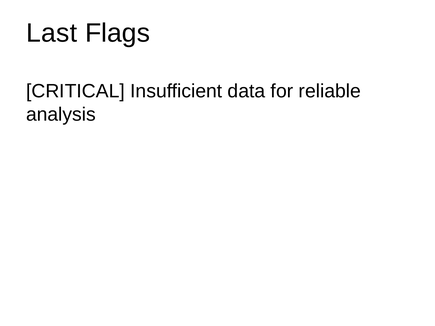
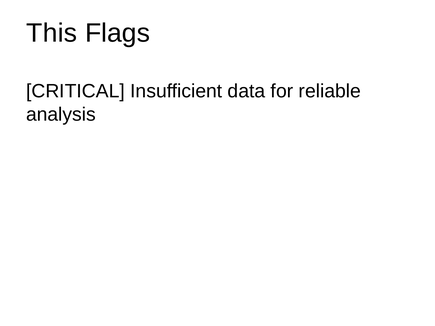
Last: Last -> This
